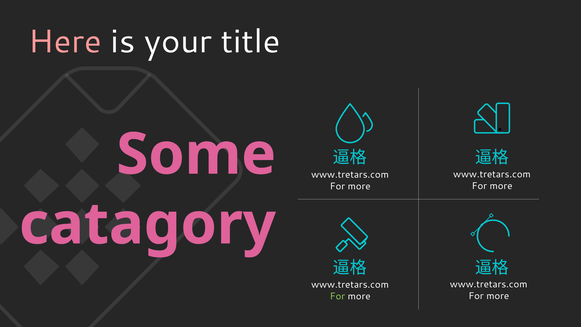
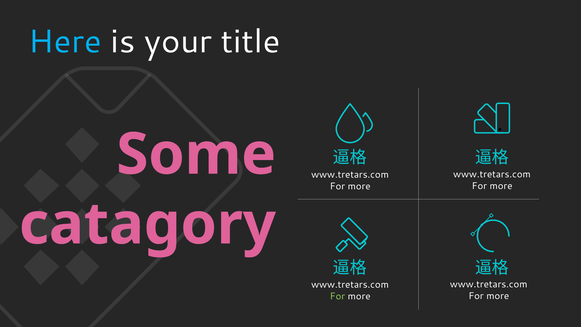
Here colour: pink -> light blue
